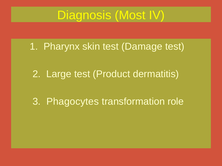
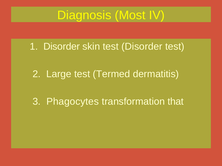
1 Pharynx: Pharynx -> Disorder
test Damage: Damage -> Disorder
Product: Product -> Termed
role: role -> that
